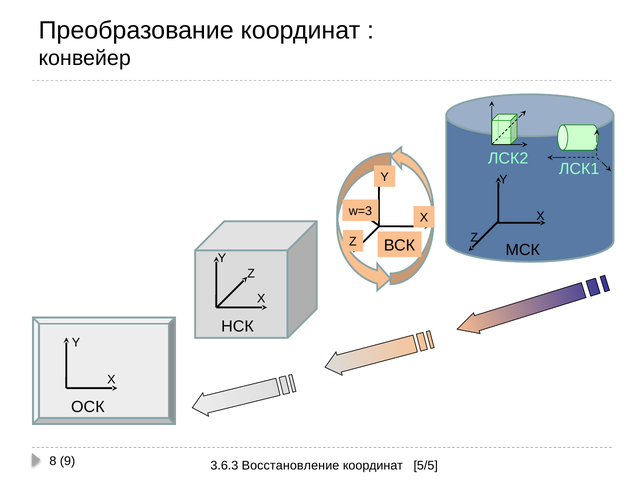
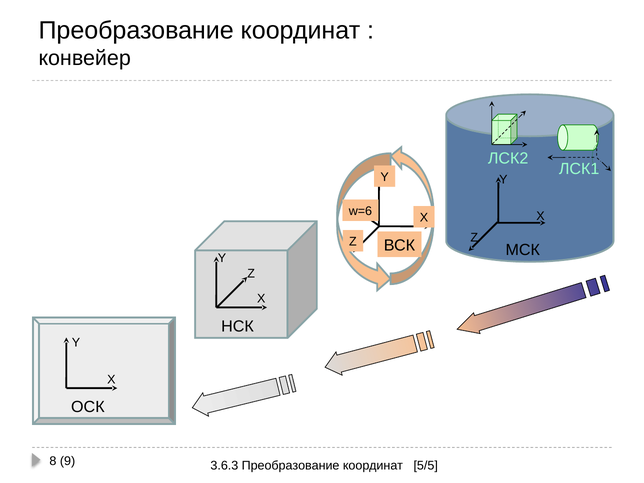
w=3: w=3 -> w=6
3.6.3 Восстановление: Восстановление -> Преобразование
